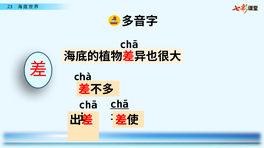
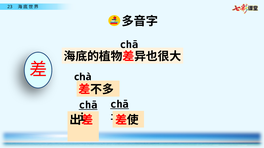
chā at (88, 106) underline: none -> present
